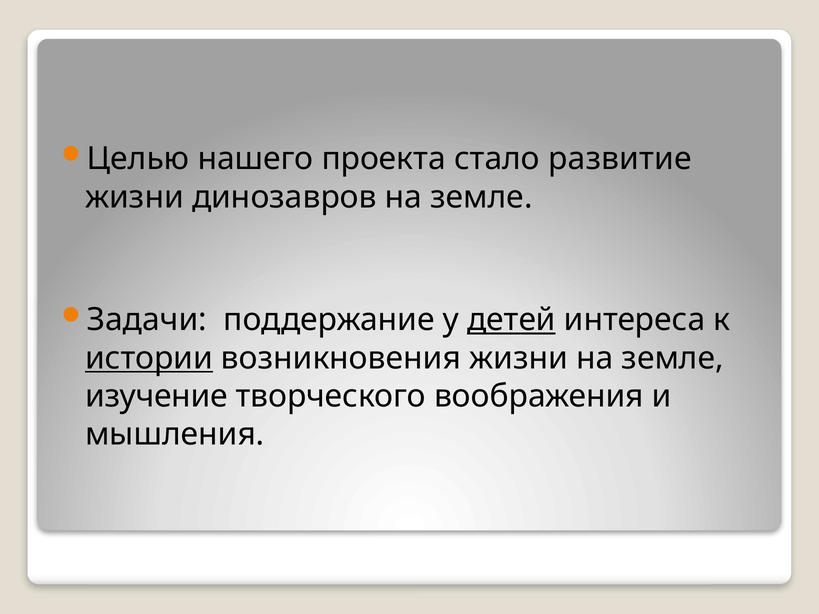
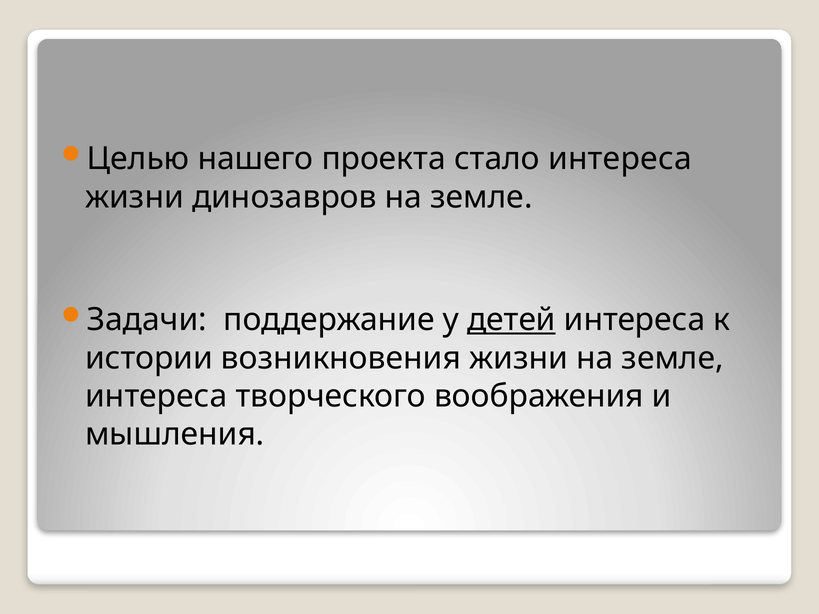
стало развитие: развитие -> интереса
истории underline: present -> none
изучение at (156, 396): изучение -> интереса
